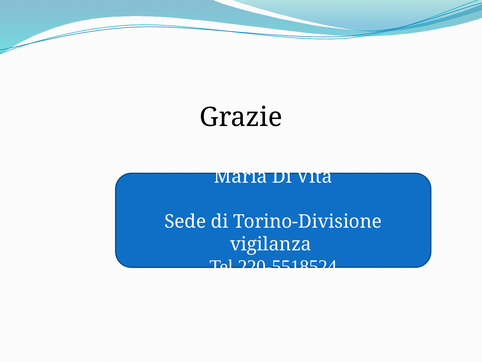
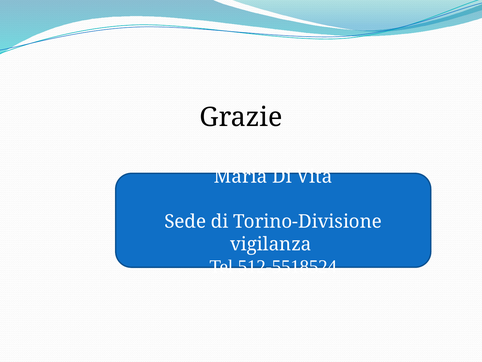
220-5518524: 220-5518524 -> 512-5518524
